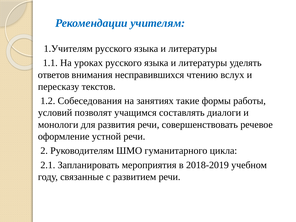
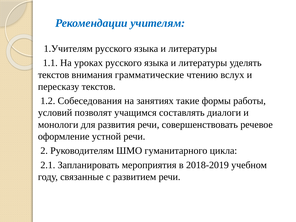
ответов at (54, 75): ответов -> текстов
несправившихся: несправившихся -> грамматические
